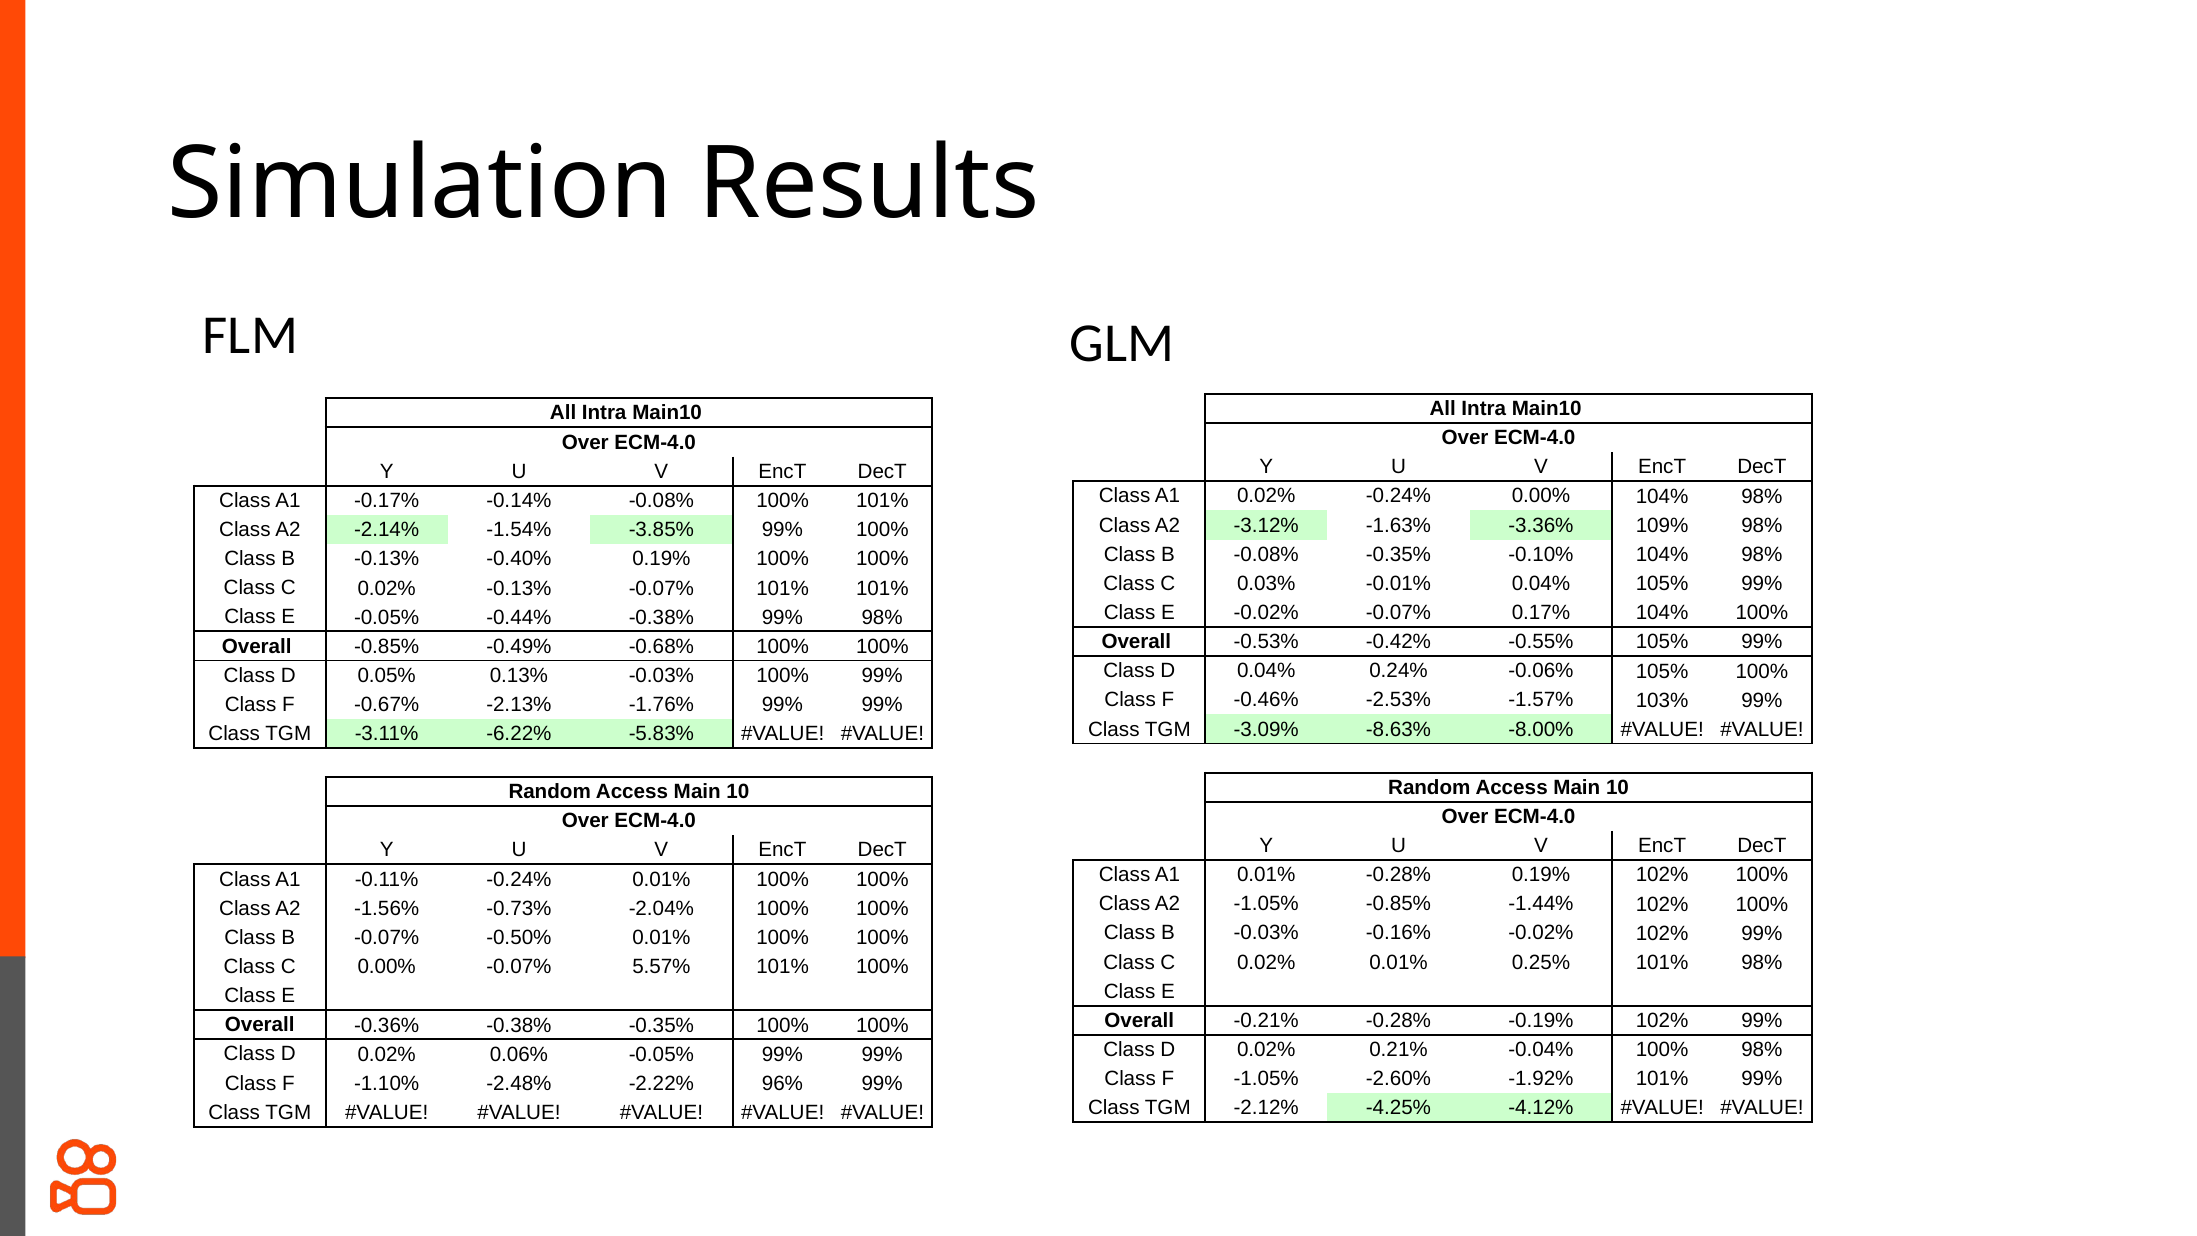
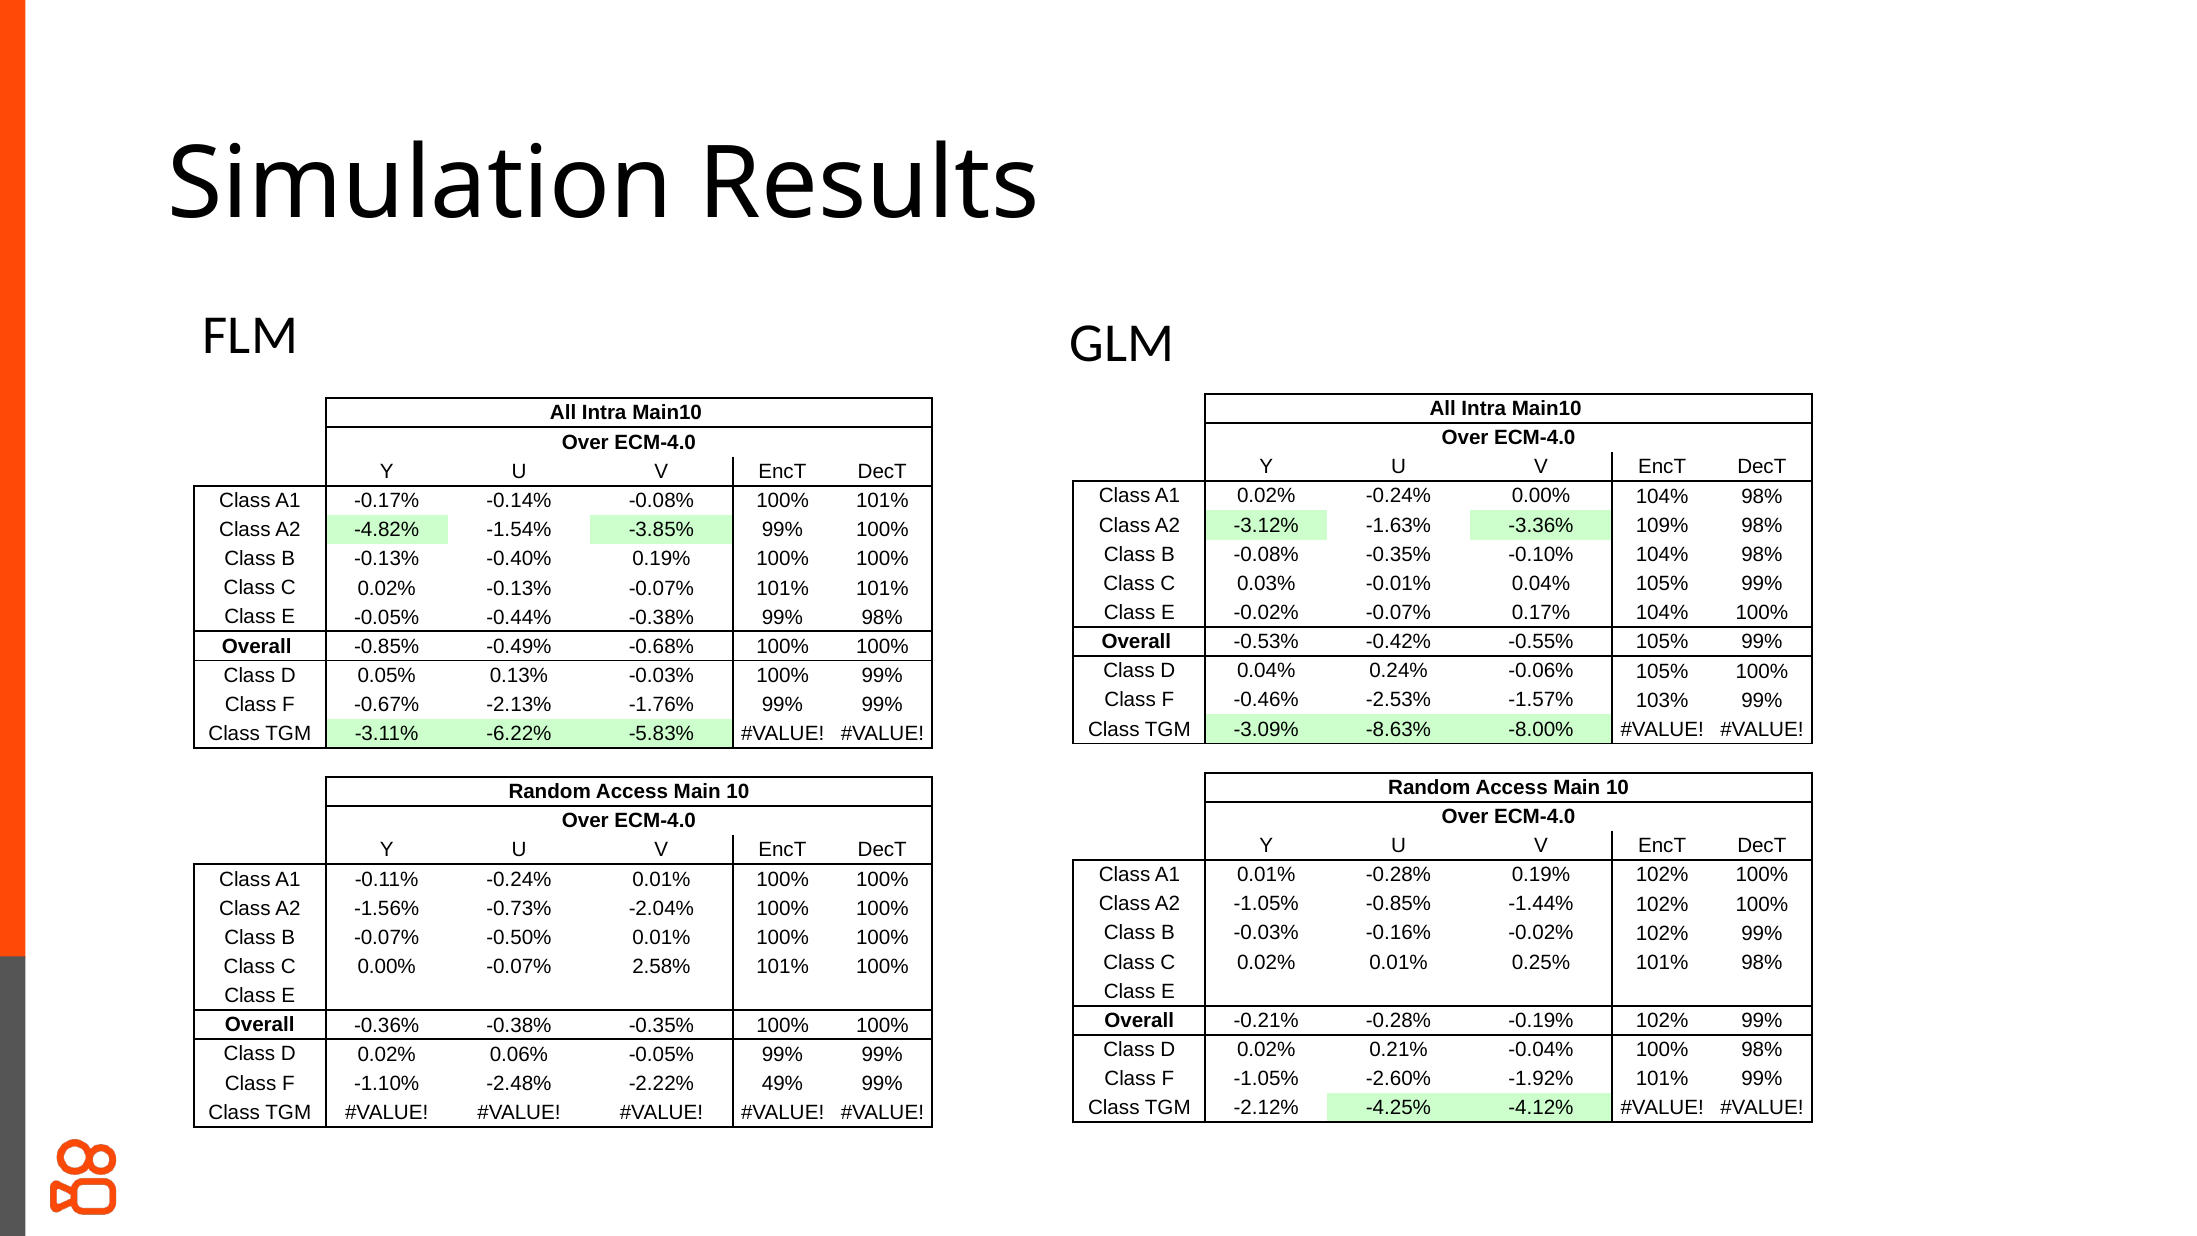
-2.14%: -2.14% -> -4.82%
5.57%: 5.57% -> 2.58%
96%: 96% -> 49%
